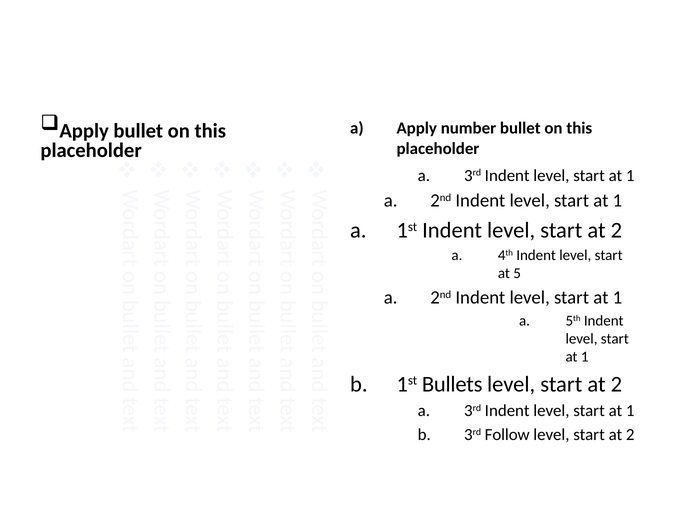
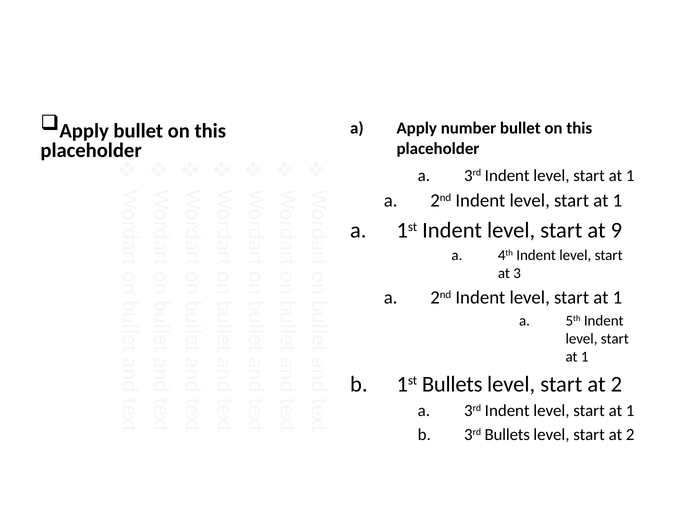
2 at (616, 230): 2 -> 9
5: 5 -> 3
3rd Follow: Follow -> Bullets
